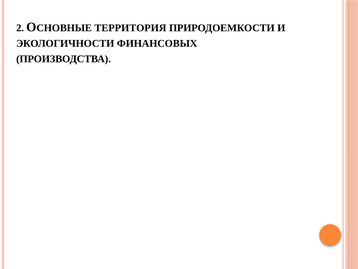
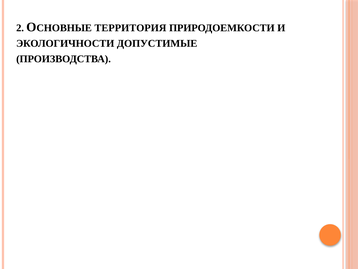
ФИНАНСОВЫХ: ФИНАНСОВЫХ -> ДОПУСТИМЫЕ
